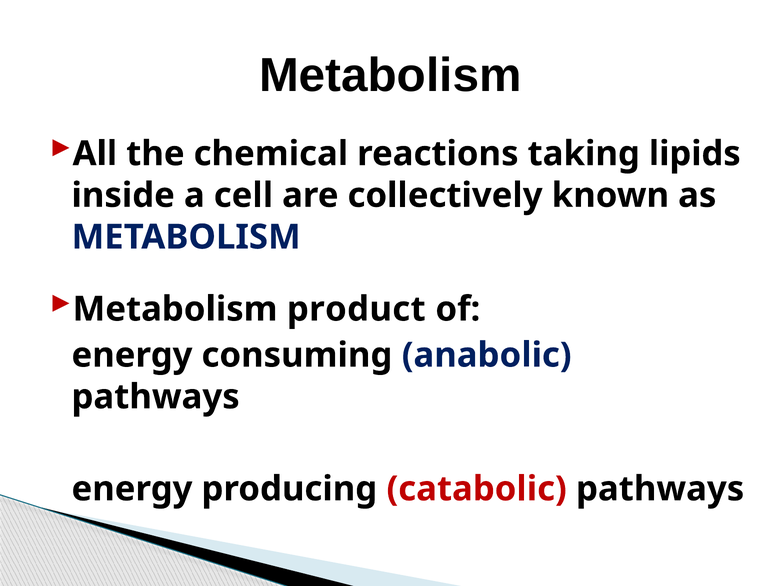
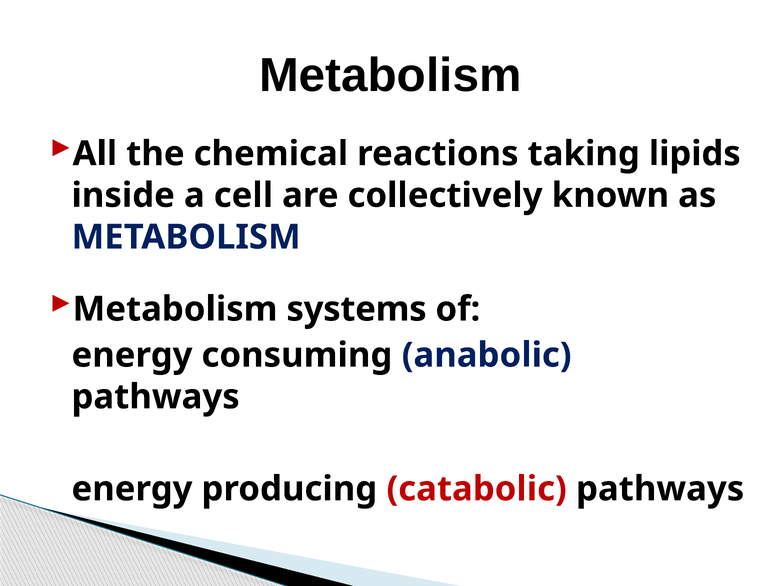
product: product -> systems
